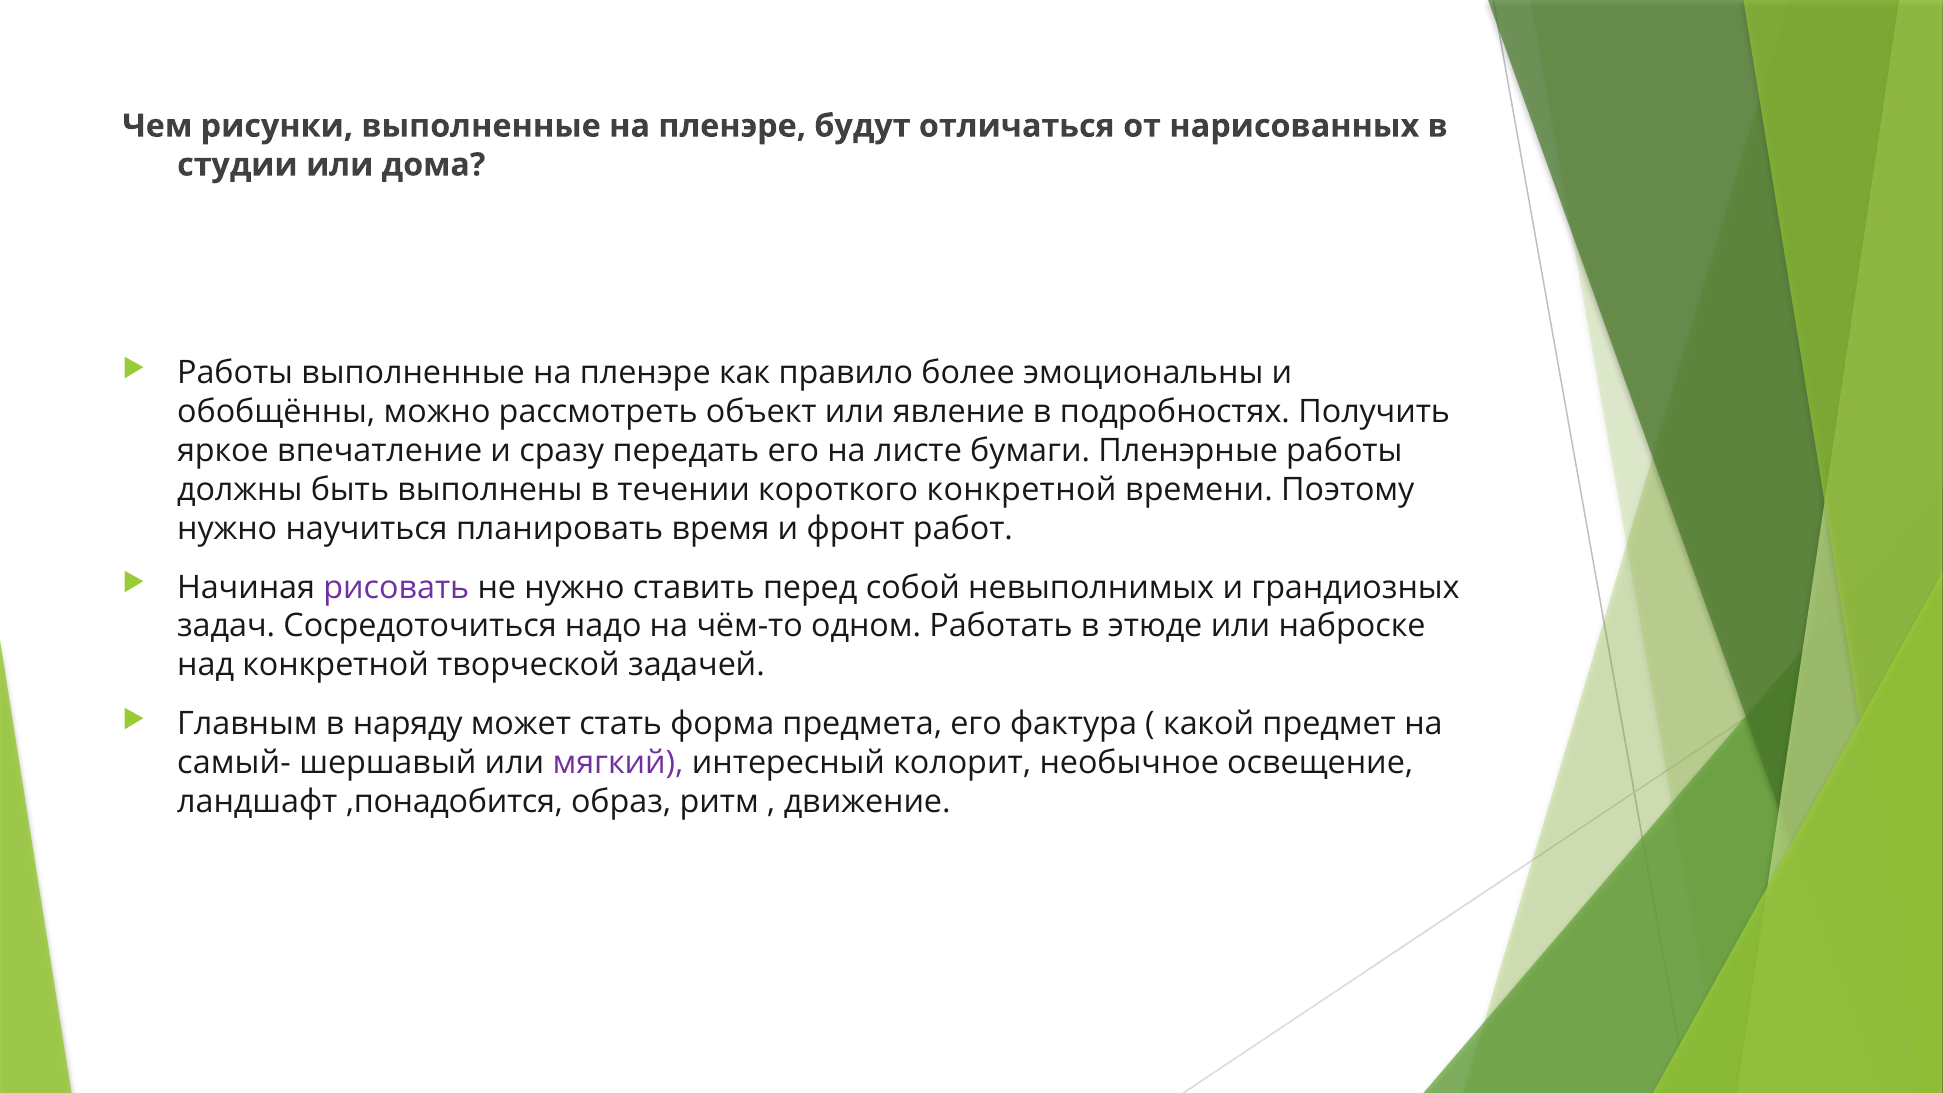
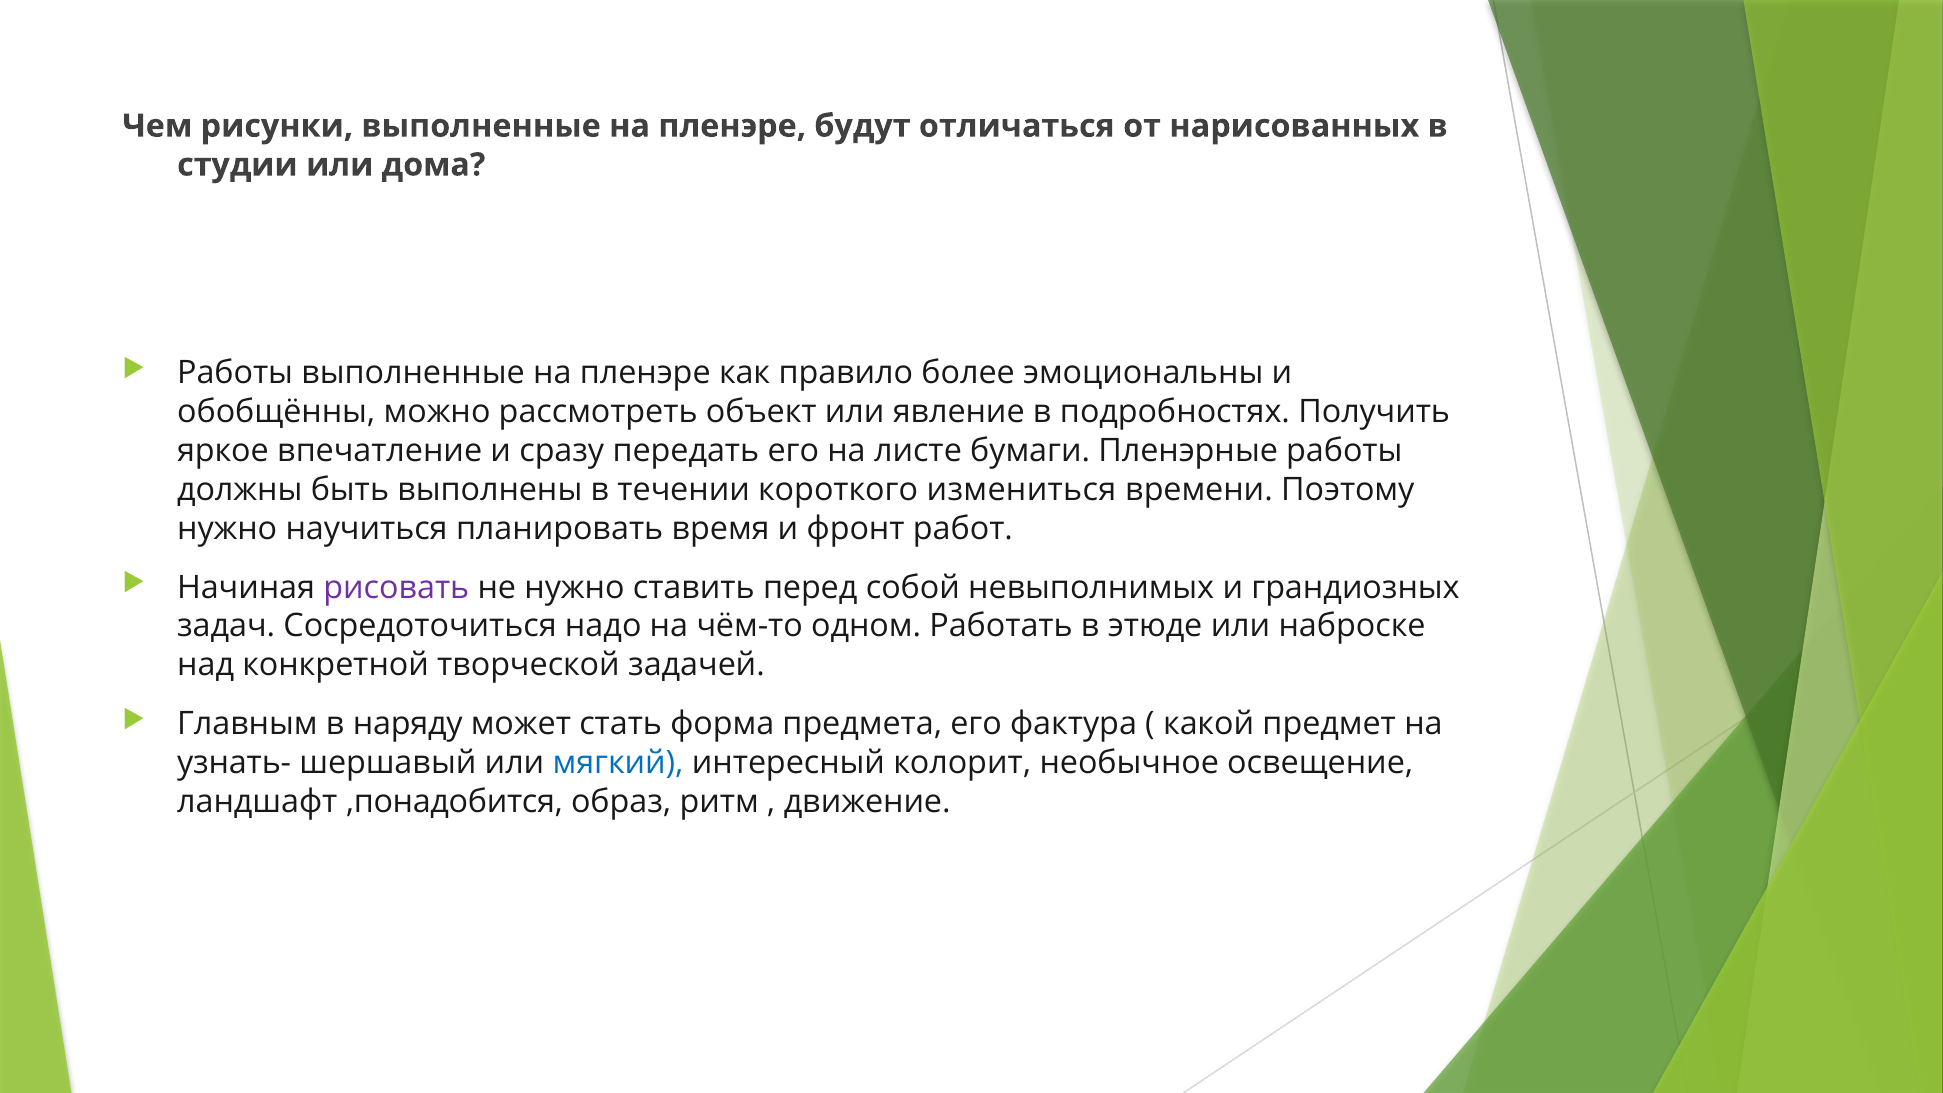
короткого конкретной: конкретной -> измениться
самый-: самый- -> узнать-
мягкий colour: purple -> blue
